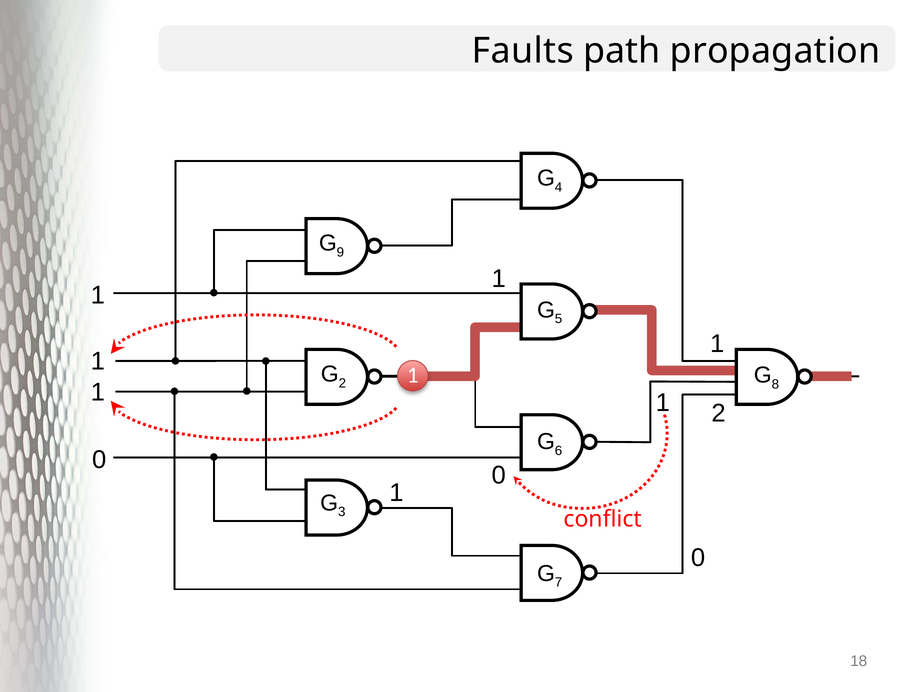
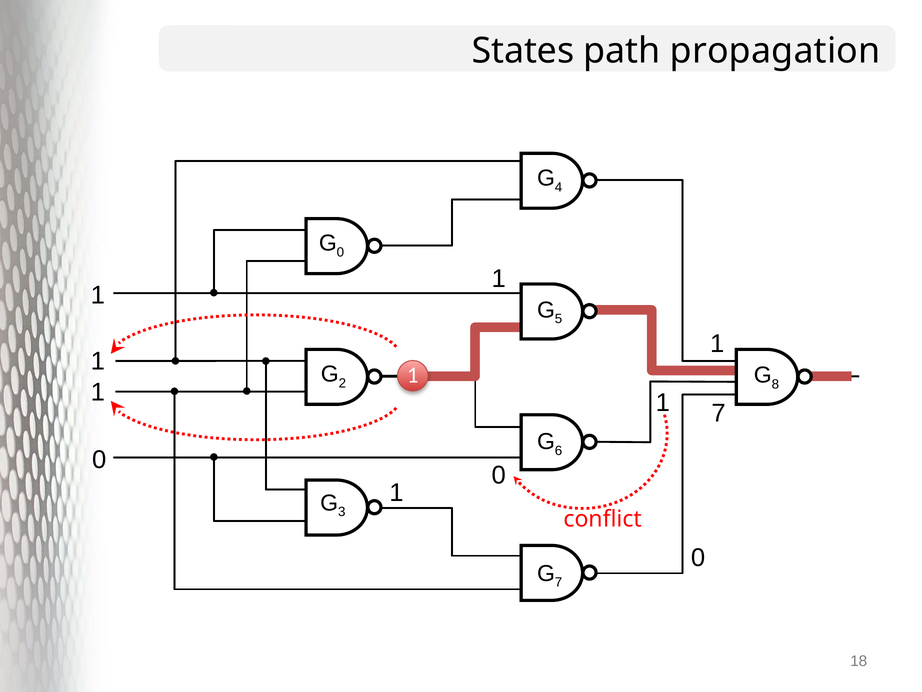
Faults: Faults -> States
9 at (340, 252): 9 -> 0
1 2: 2 -> 7
